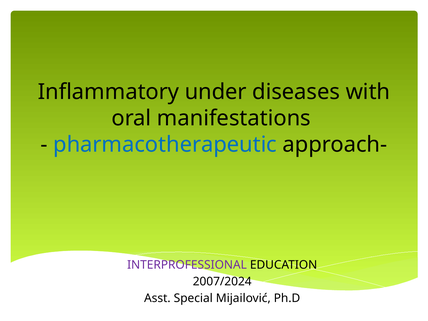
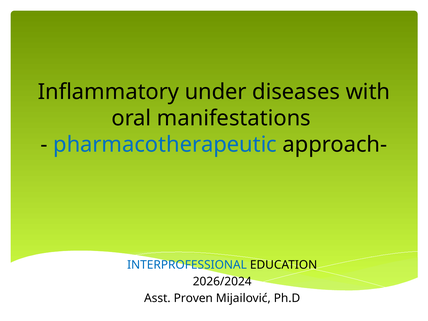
INTERPROFESSIONAL colour: purple -> blue
2007/2024: 2007/2024 -> 2026/2024
Special: Special -> Proven
